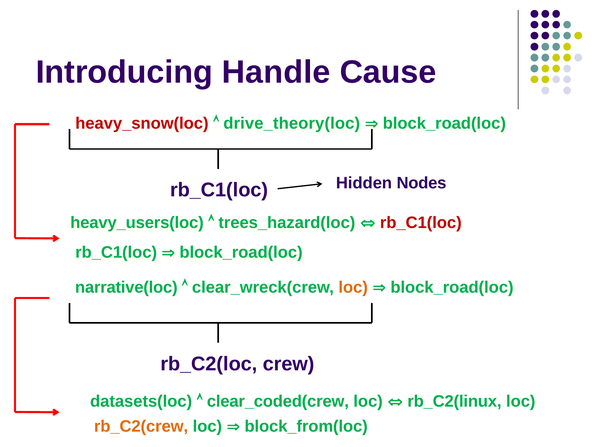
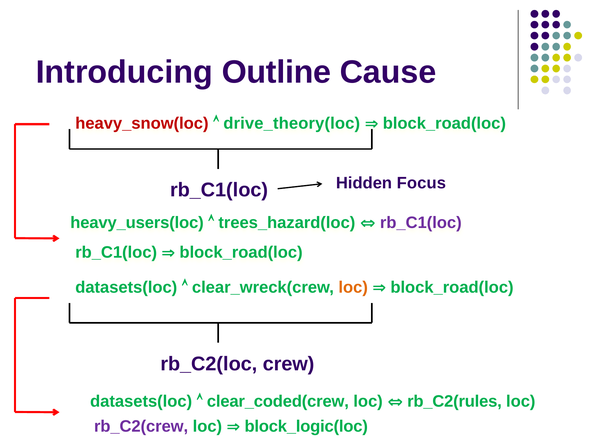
Handle: Handle -> Outline
Nodes: Nodes -> Focus
rb_C1(loc at (421, 222) colour: red -> purple
narrative(loc at (126, 287): narrative(loc -> datasets(loc
rb_C2(linux: rb_C2(linux -> rb_C2(rules
rb_C2(crew colour: orange -> purple
block_from(loc: block_from(loc -> block_logic(loc
